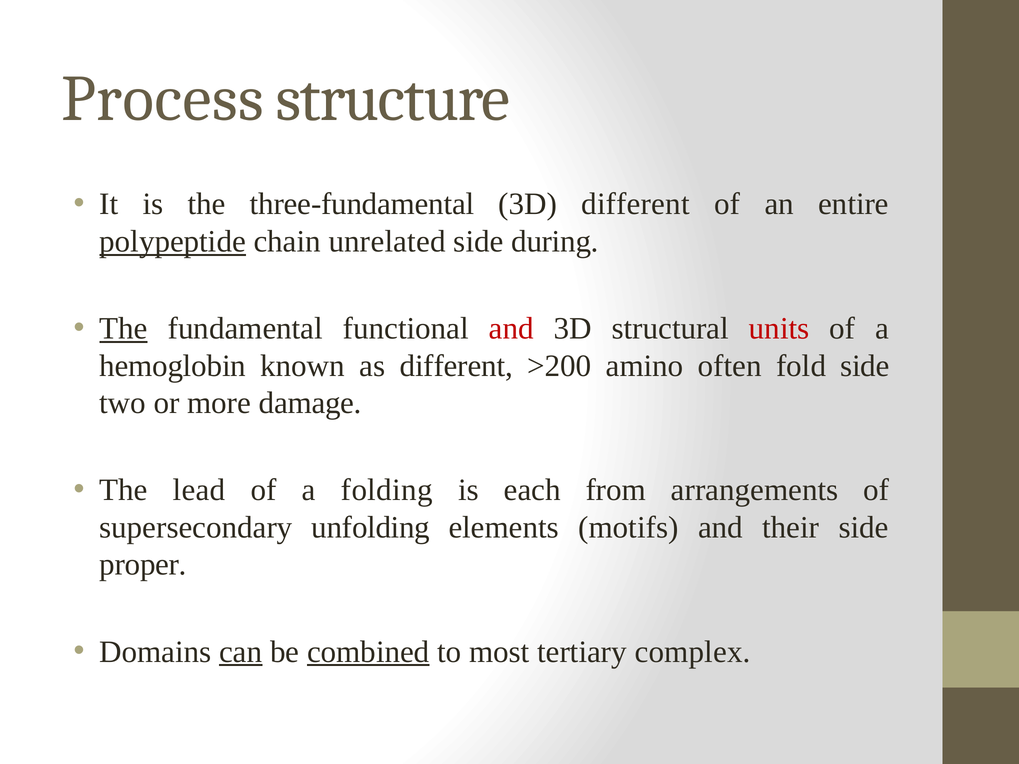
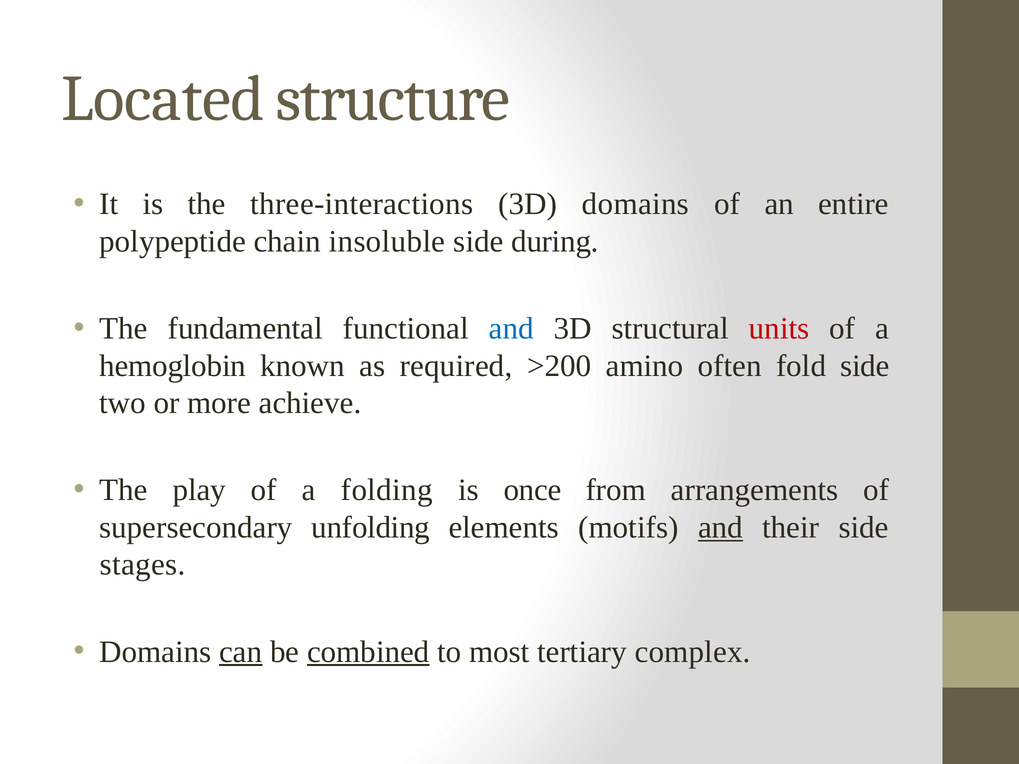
Process: Process -> Located
three-fundamental: three-fundamental -> three-interactions
3D different: different -> domains
polypeptide underline: present -> none
unrelated: unrelated -> insoluble
The at (124, 329) underline: present -> none
and at (511, 329) colour: red -> blue
as different: different -> required
damage: damage -> achieve
lead: lead -> play
each: each -> once
and at (720, 528) underline: none -> present
proper: proper -> stages
